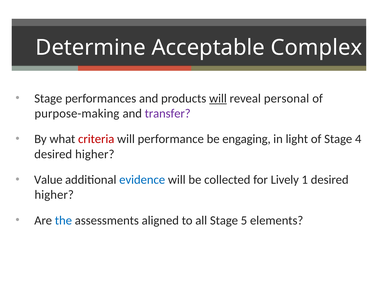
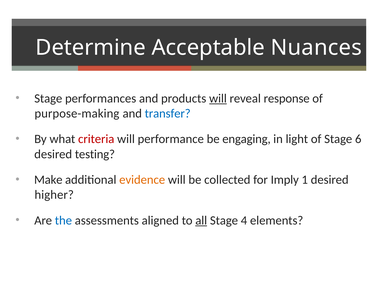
Complex: Complex -> Nuances
personal: personal -> response
transfer colour: purple -> blue
4: 4 -> 6
higher at (95, 154): higher -> testing
Value: Value -> Make
evidence colour: blue -> orange
Lively: Lively -> Imply
all underline: none -> present
5: 5 -> 4
